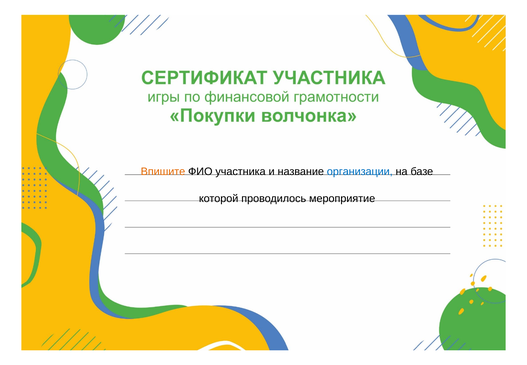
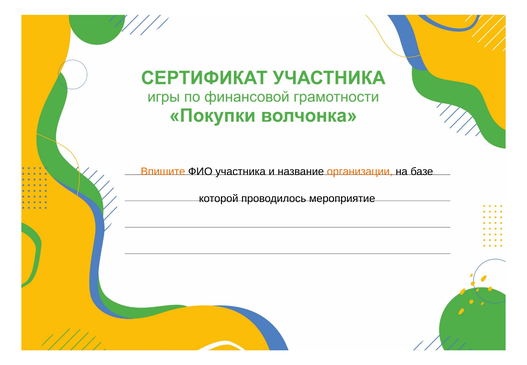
организации colour: blue -> orange
